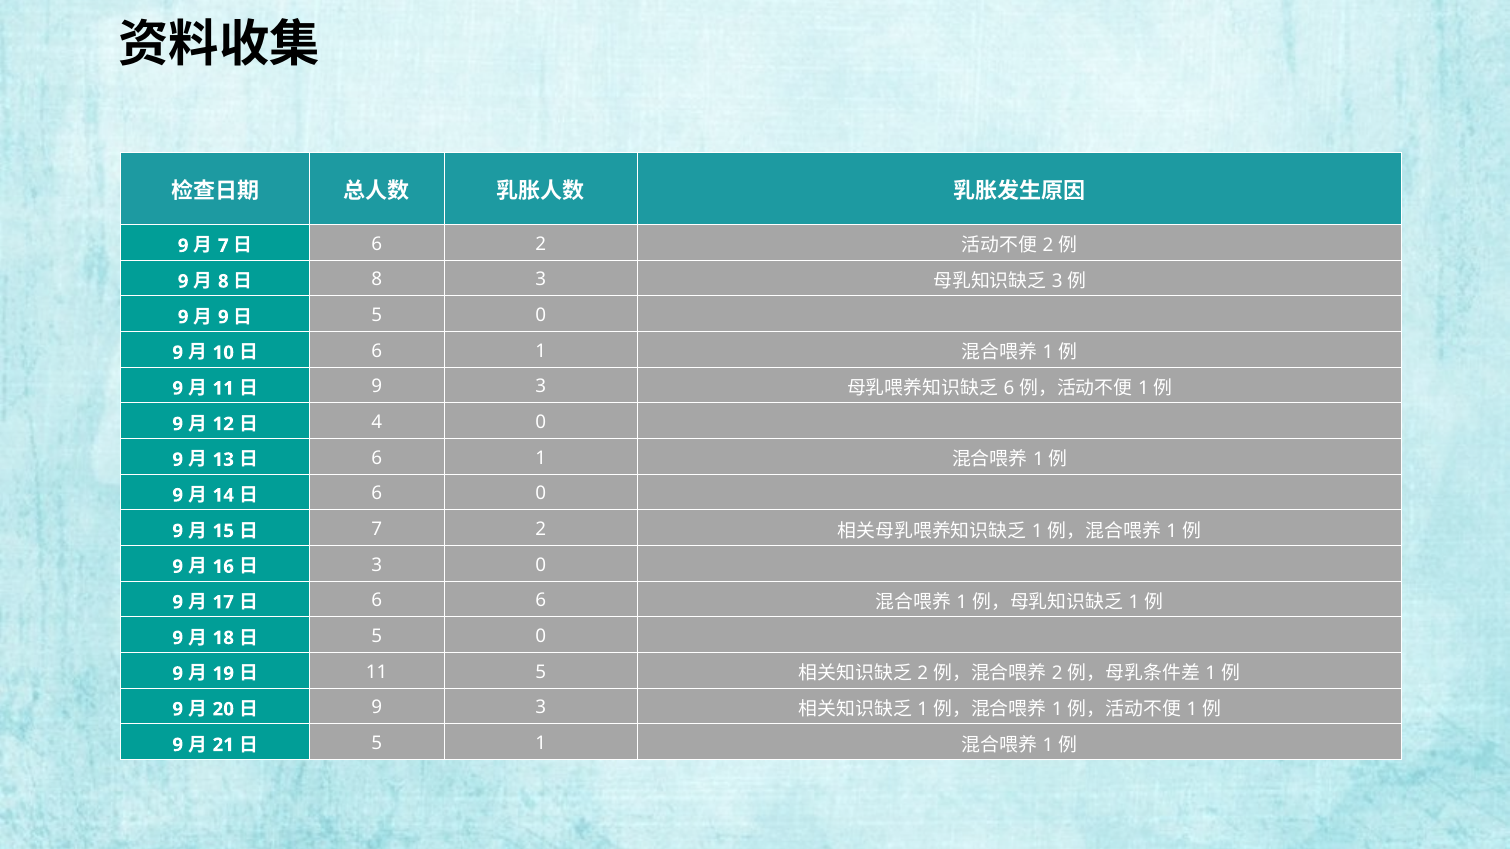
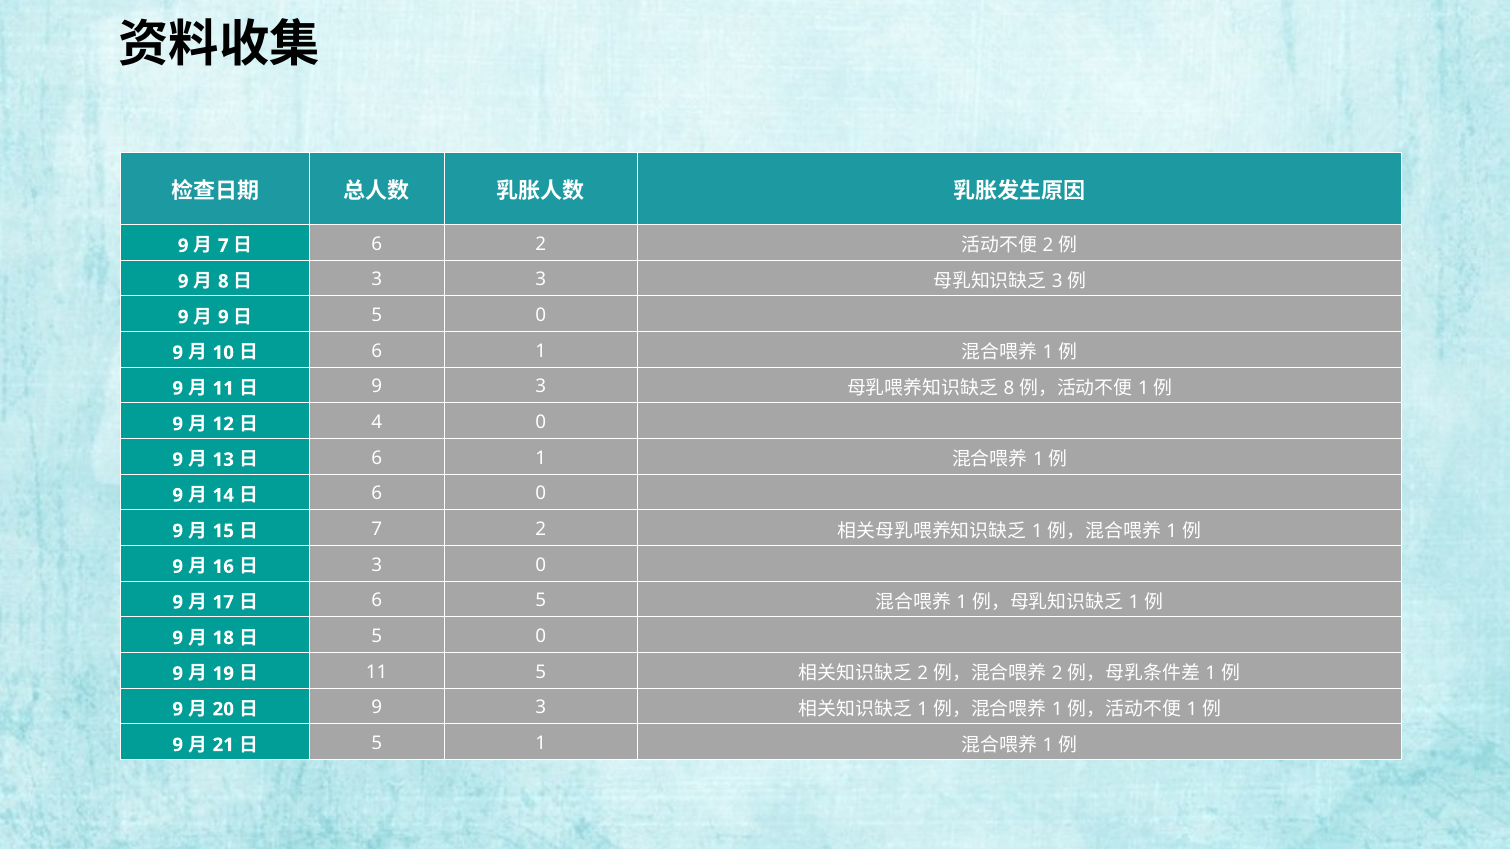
8 at (377, 280): 8 -> 3
6 at (1009, 388): 6 -> 8
6 6: 6 -> 5
